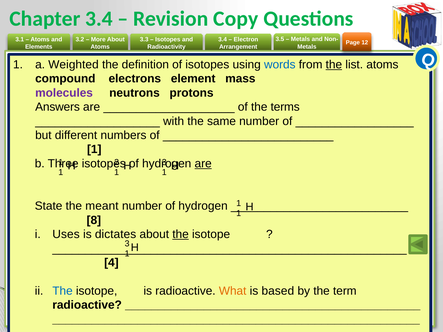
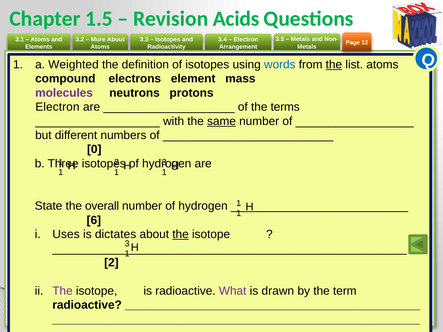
Chapter 3.4: 3.4 -> 1.5
Copy: Copy -> Acids
Answers at (58, 107): Answers -> Electron
same underline: none -> present
1 at (94, 150): 1 -> 0
are at (203, 164) underline: present -> none
meant: meant -> overall
8: 8 -> 6
4 at (111, 263): 4 -> 2
The at (63, 291) colour: blue -> purple
What colour: orange -> purple
based: based -> drawn
